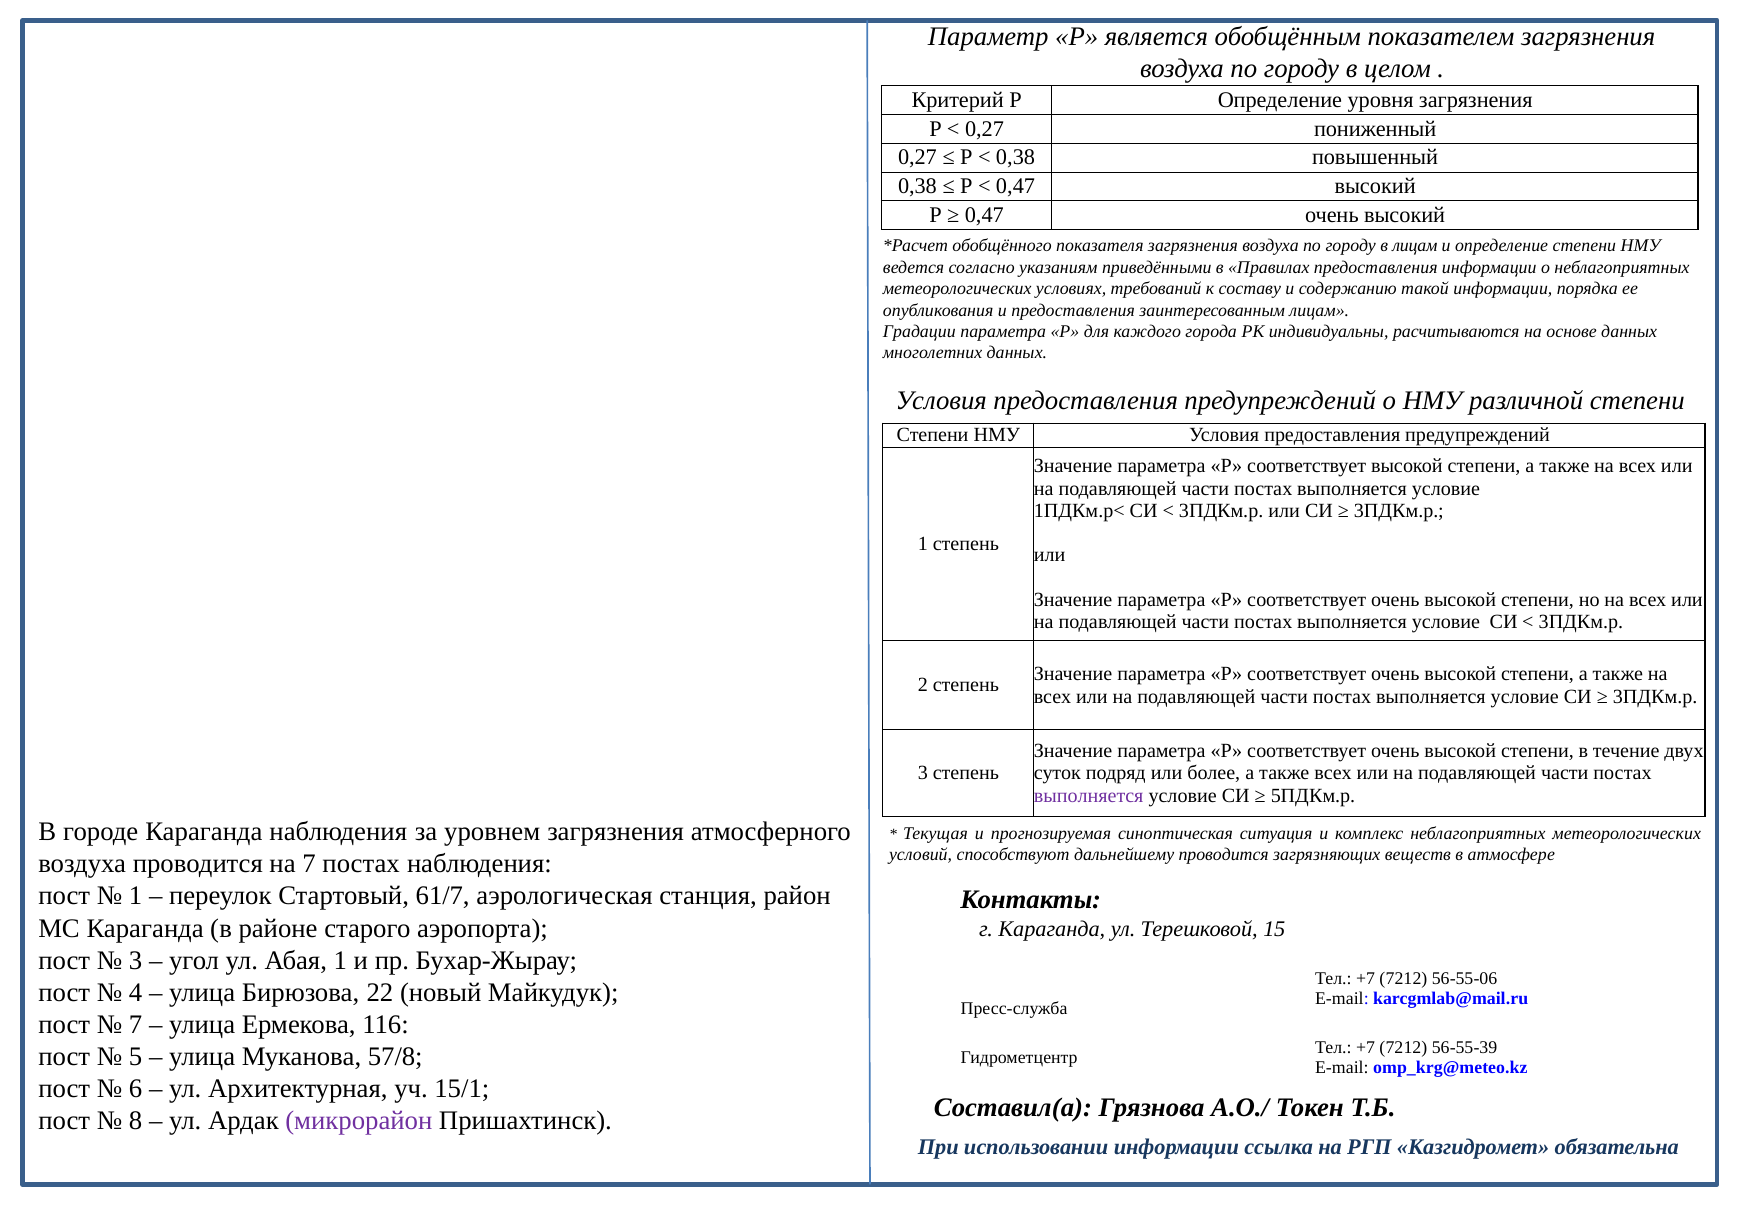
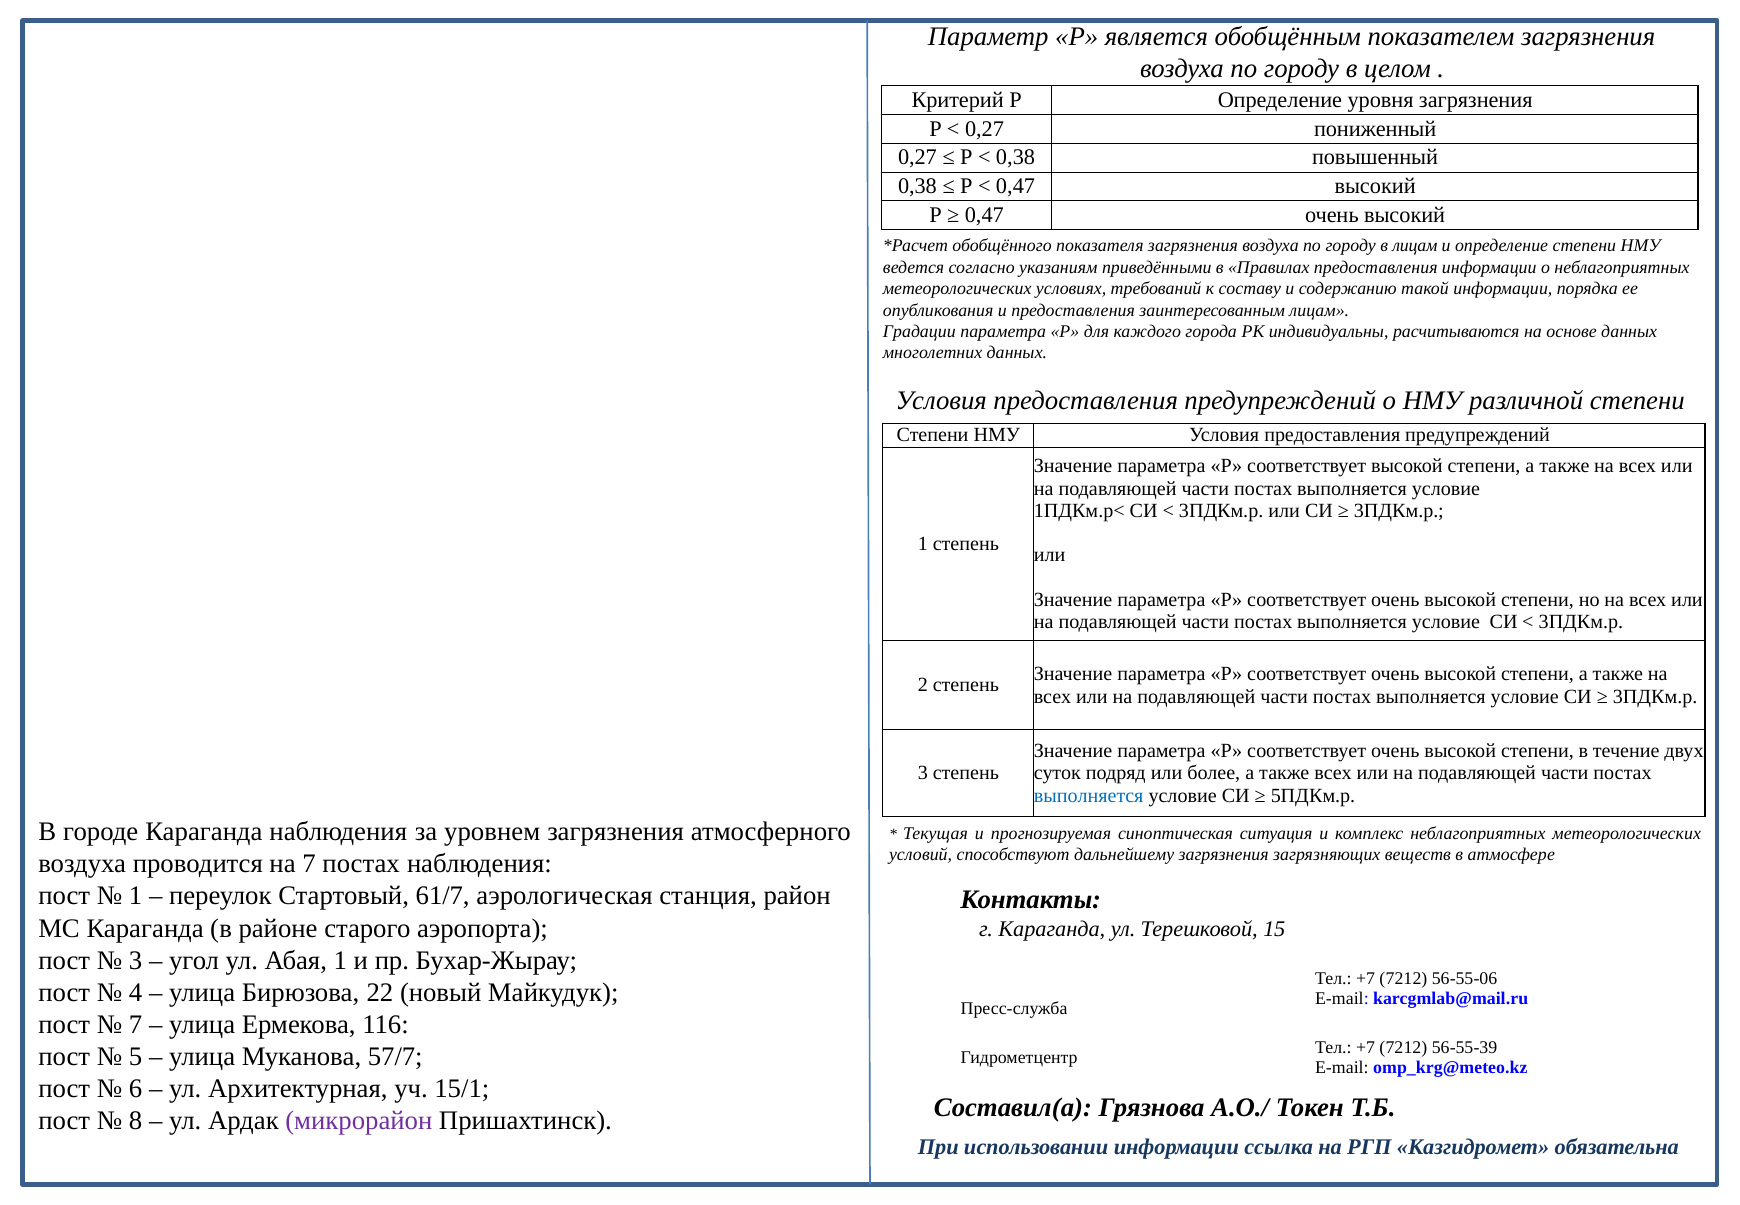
выполняется at (1089, 795) colour: purple -> blue
дальнейшему проводится: проводится -> загрязнения
57/8: 57/8 -> 57/7
